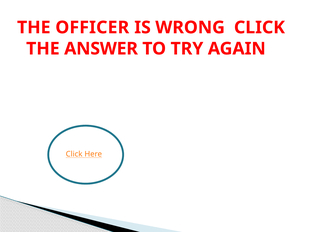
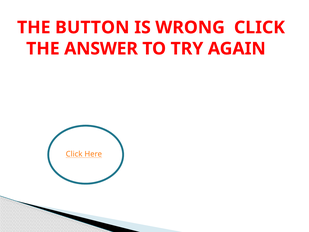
OFFICER: OFFICER -> BUTTON
